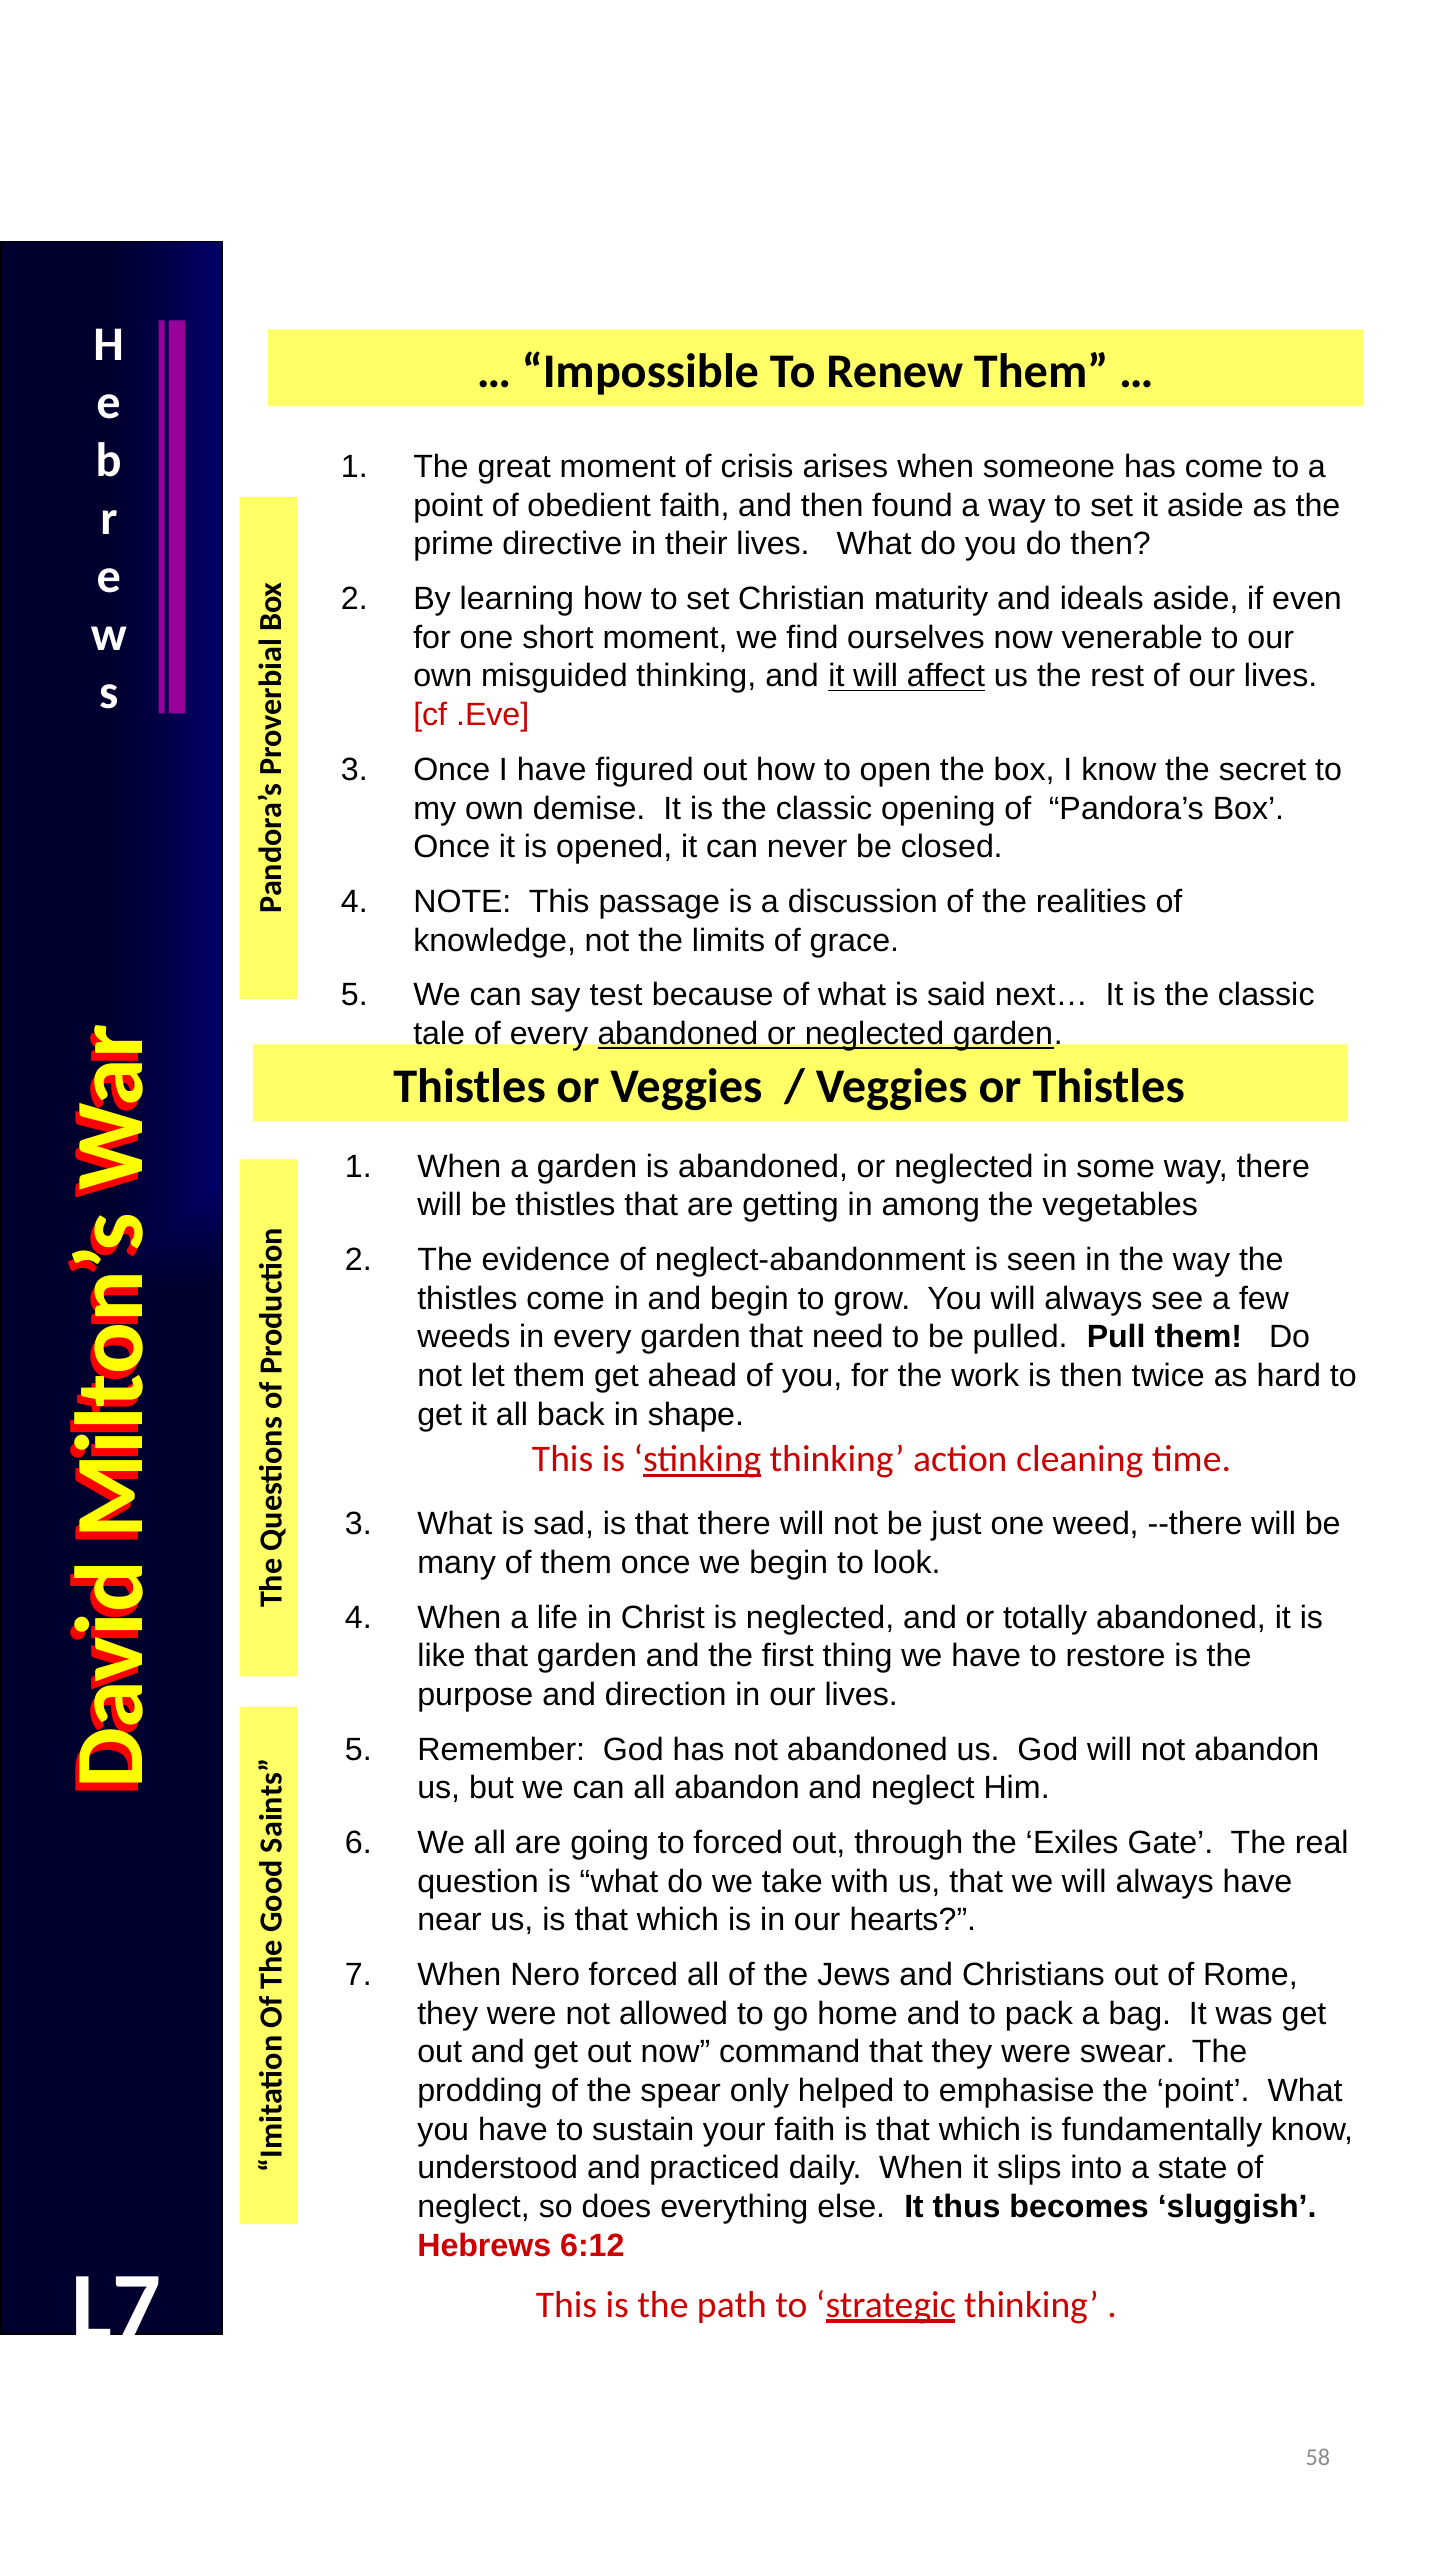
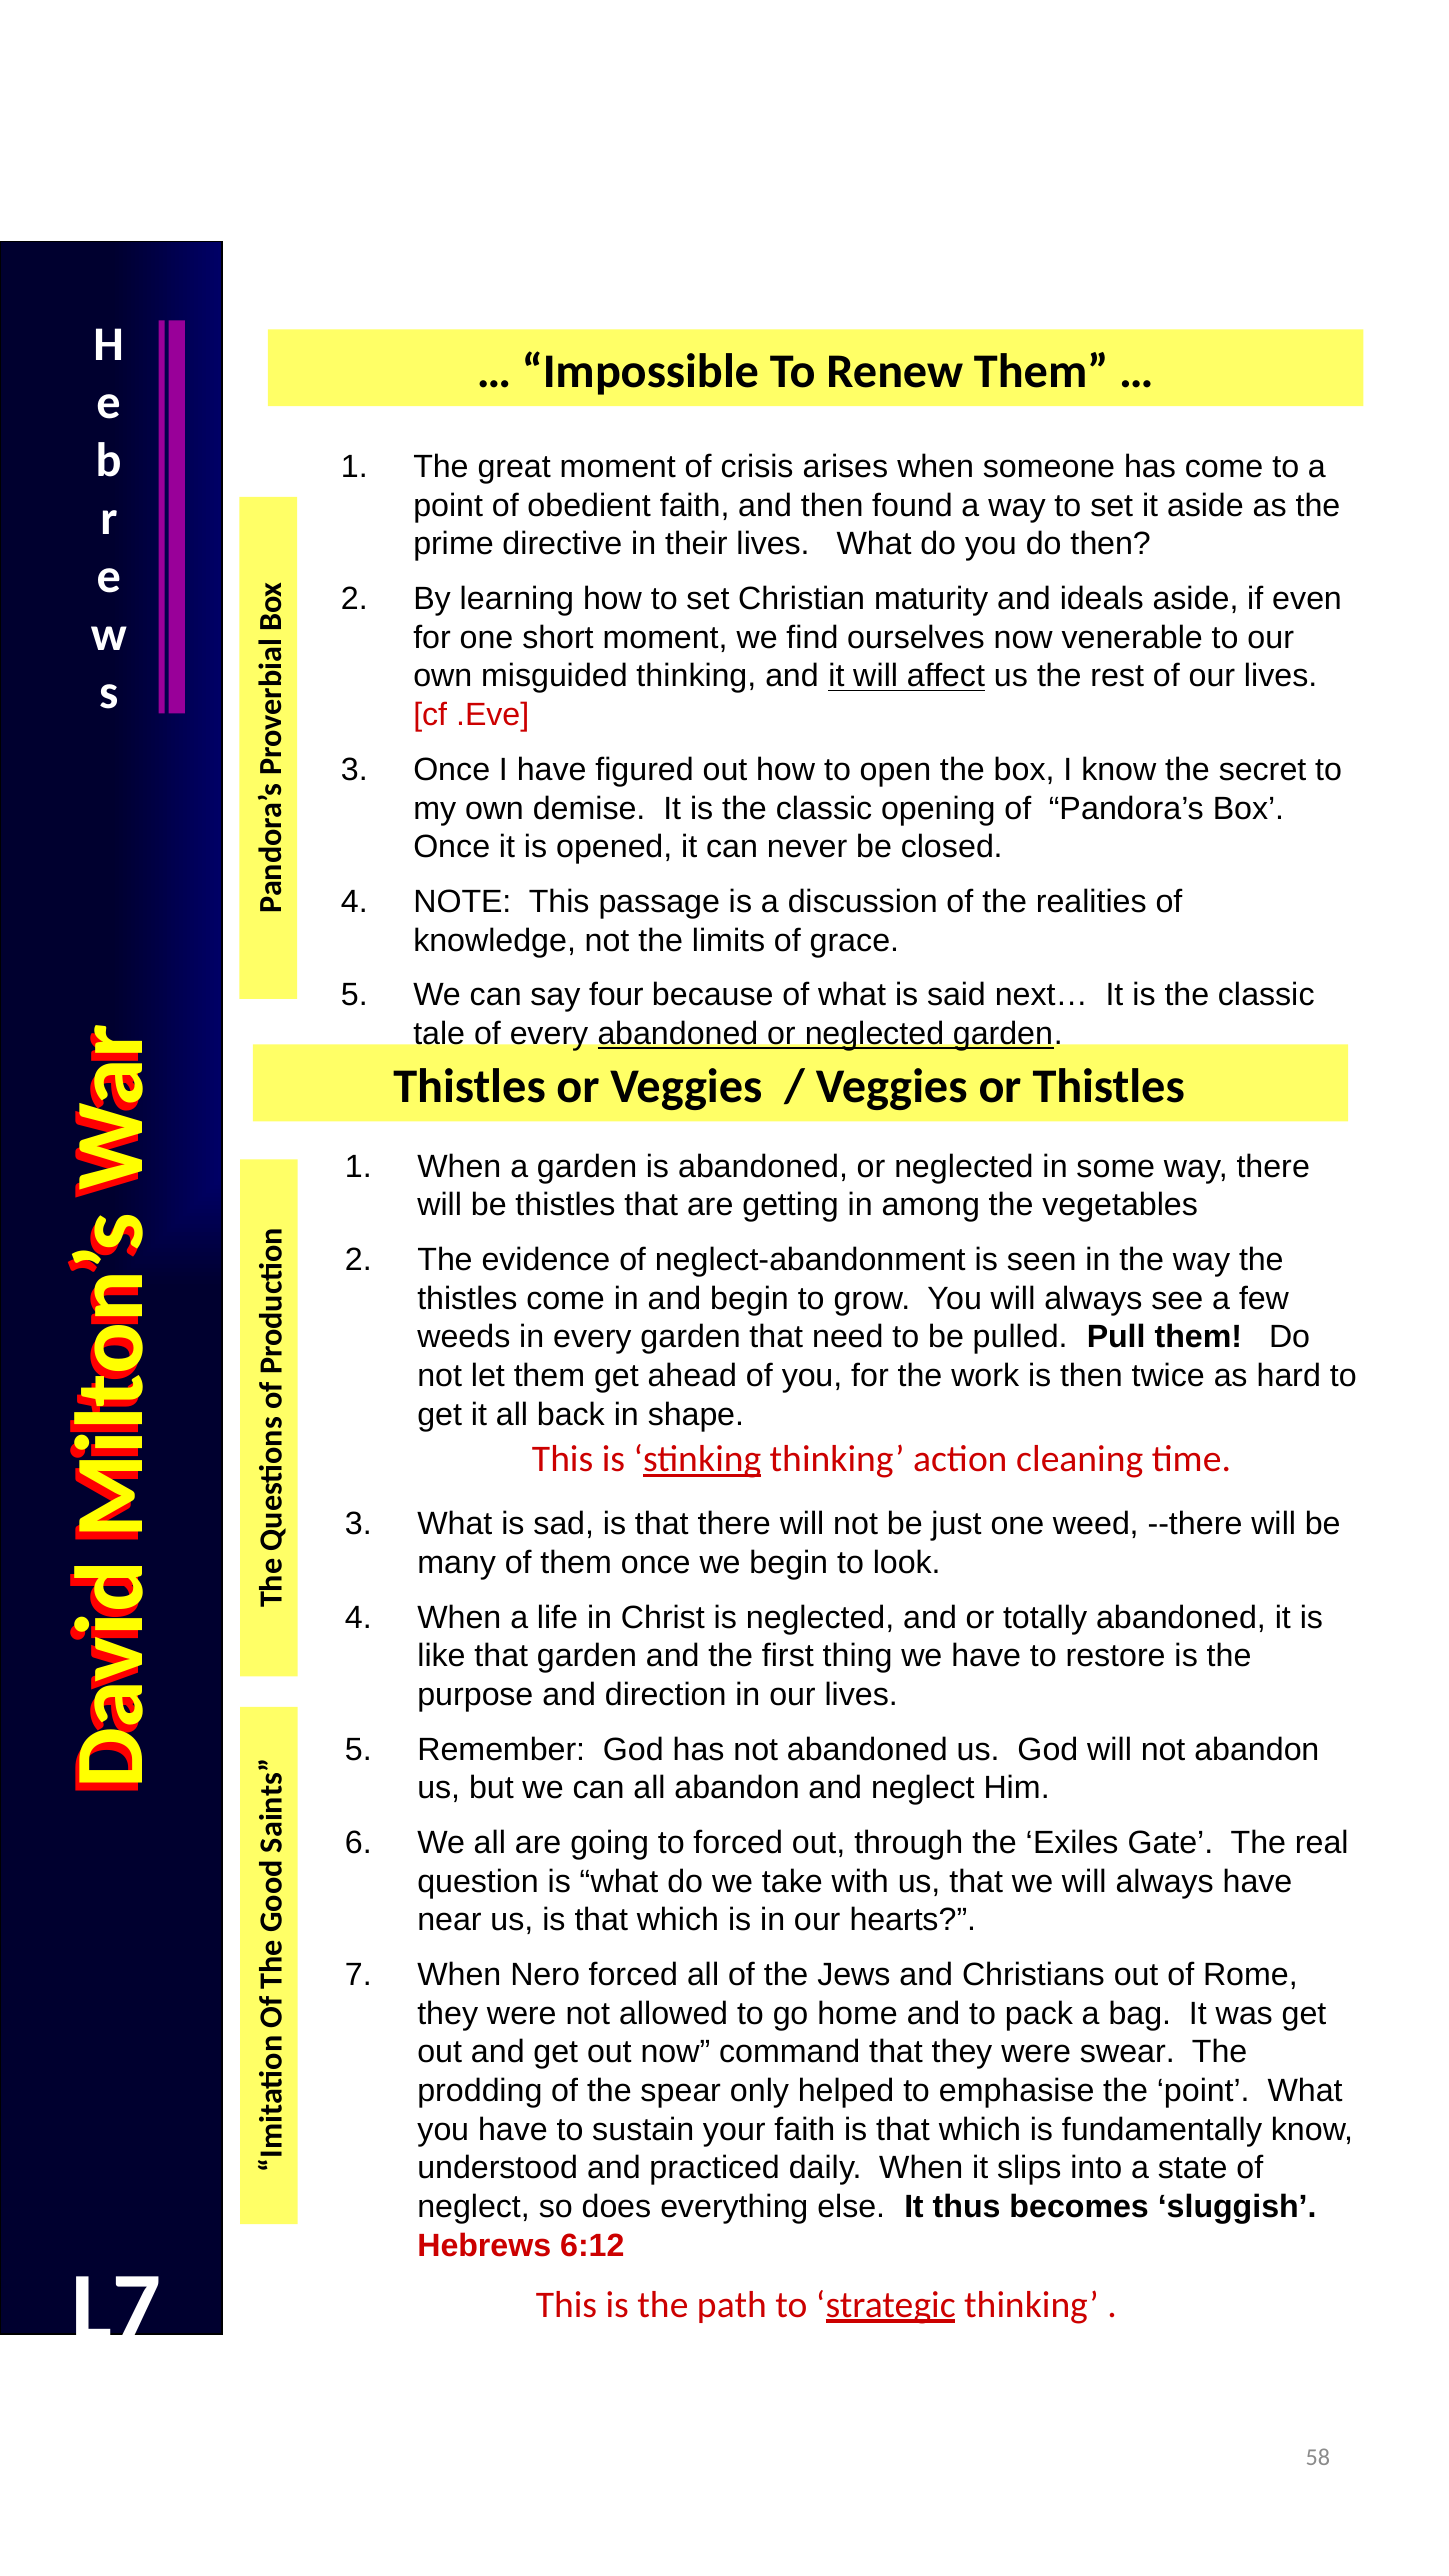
test: test -> four
